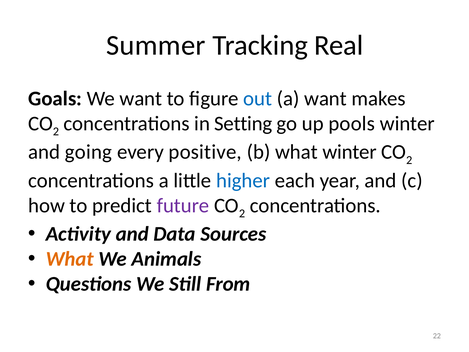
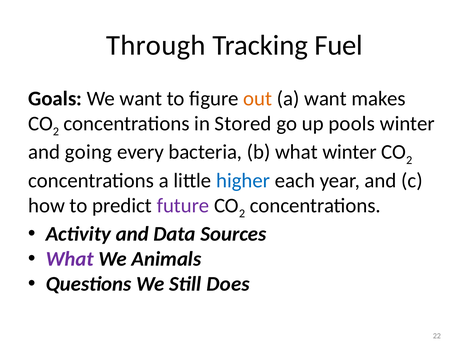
Summer: Summer -> Through
Real: Real -> Fuel
out colour: blue -> orange
Setting: Setting -> Stored
positive: positive -> bacteria
What at (70, 259) colour: orange -> purple
From: From -> Does
